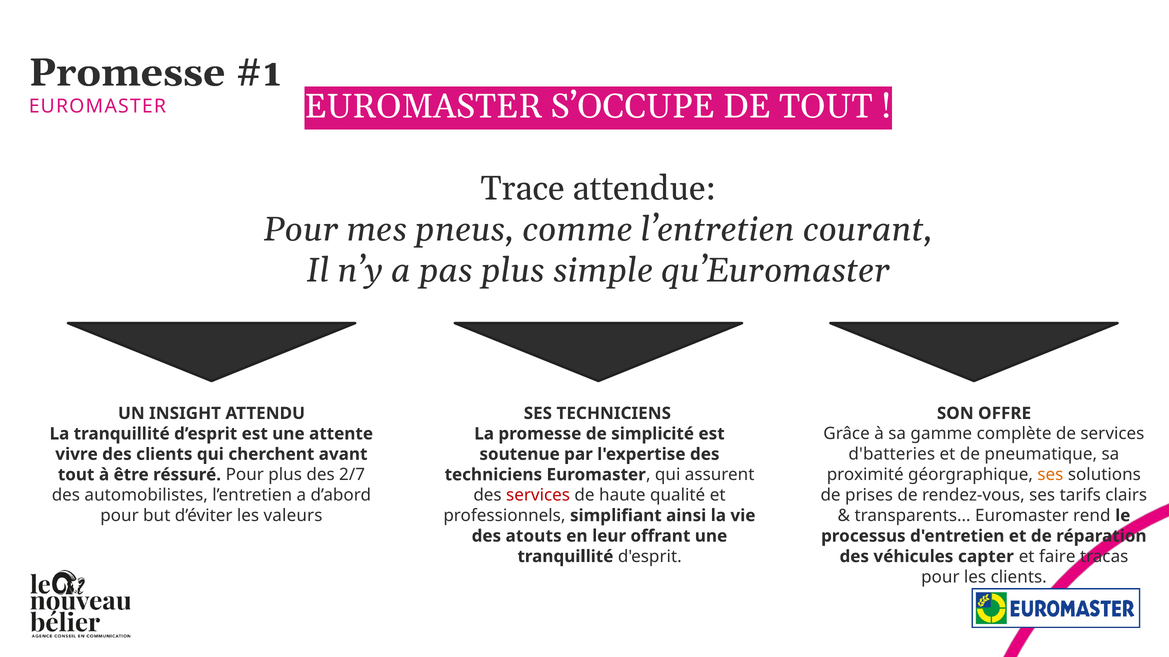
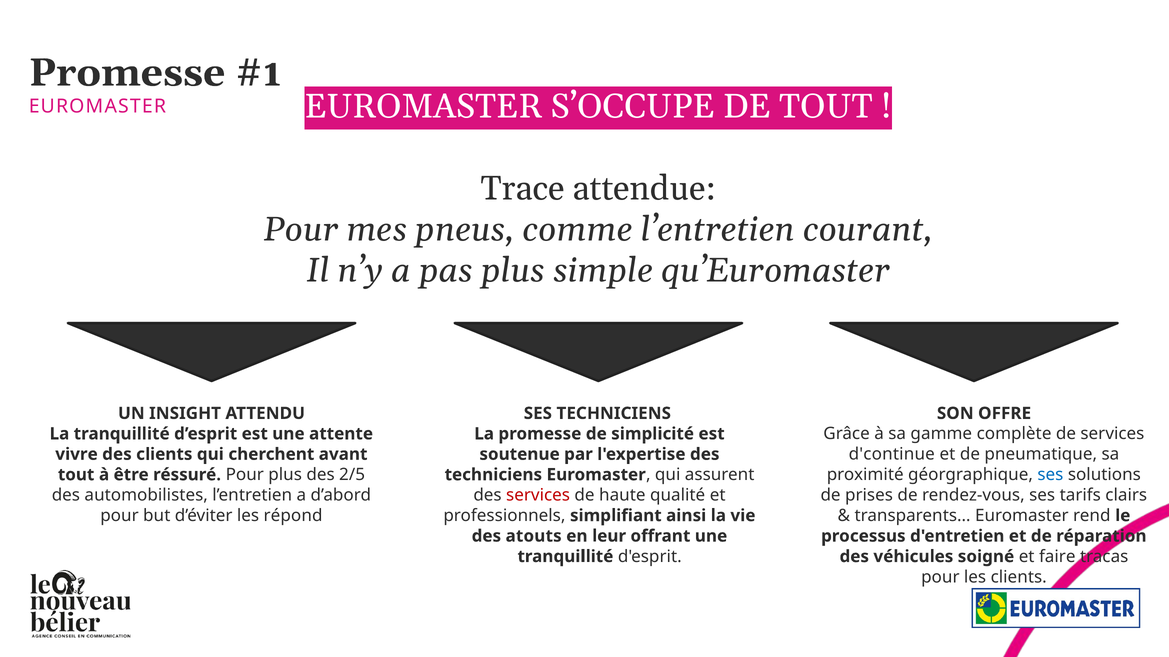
d'batteries: d'batteries -> d'continue
ses at (1050, 475) colour: orange -> blue
2/7: 2/7 -> 2/5
valeurs: valeurs -> répond
capter: capter -> soigné
